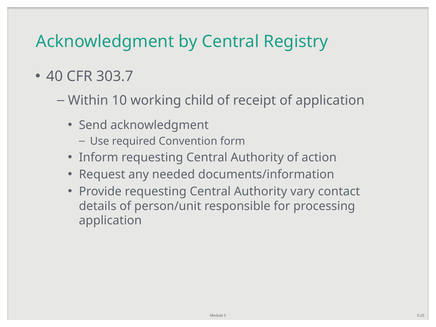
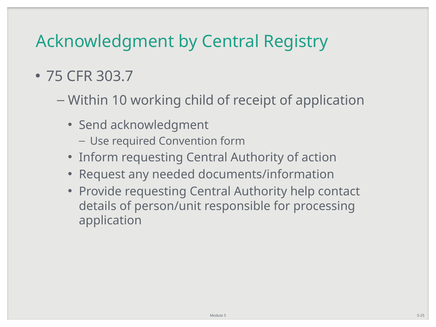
40: 40 -> 75
vary: vary -> help
